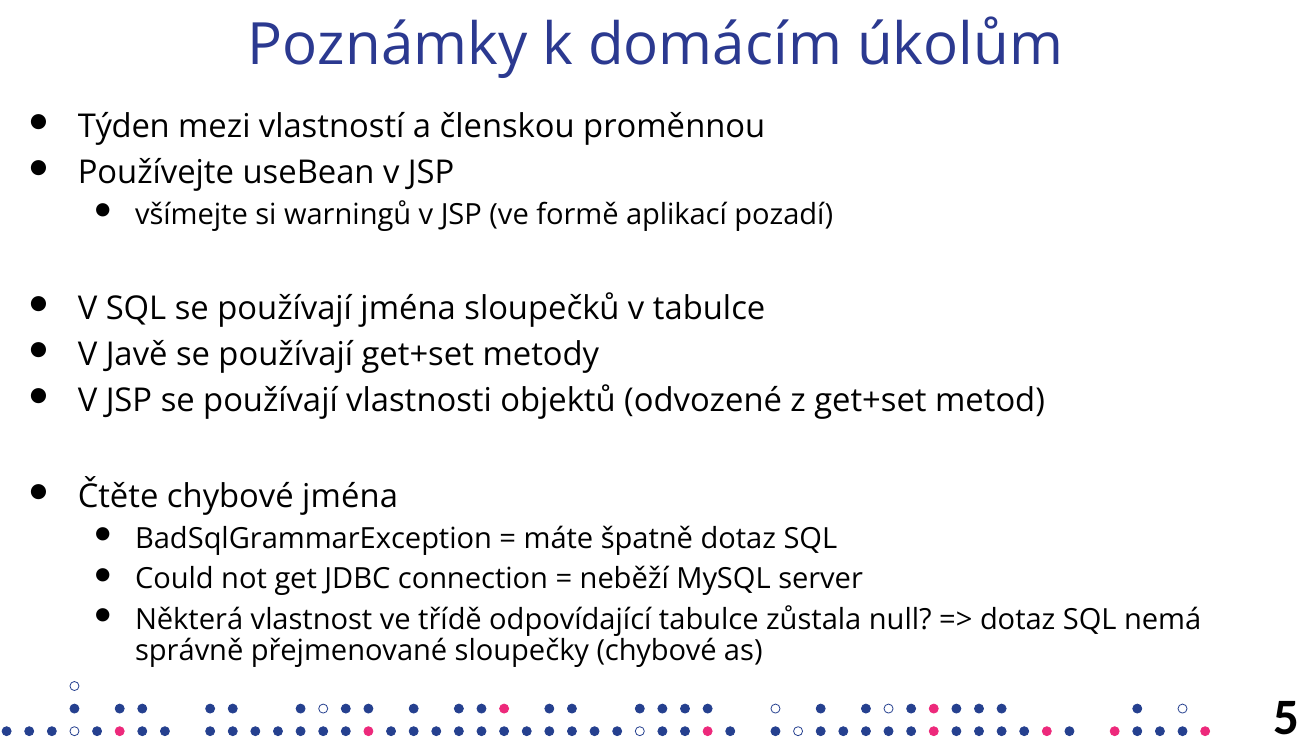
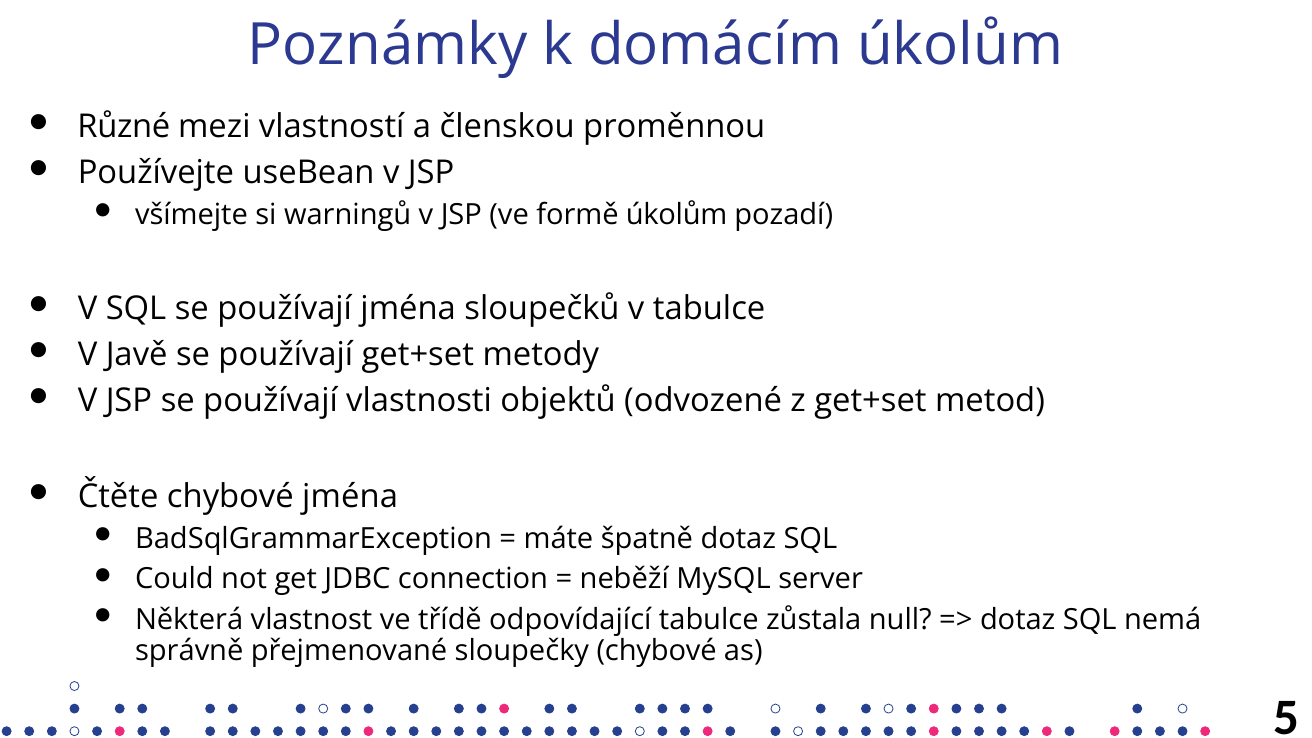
Týden: Týden -> Různé
formě aplikací: aplikací -> úkolům
